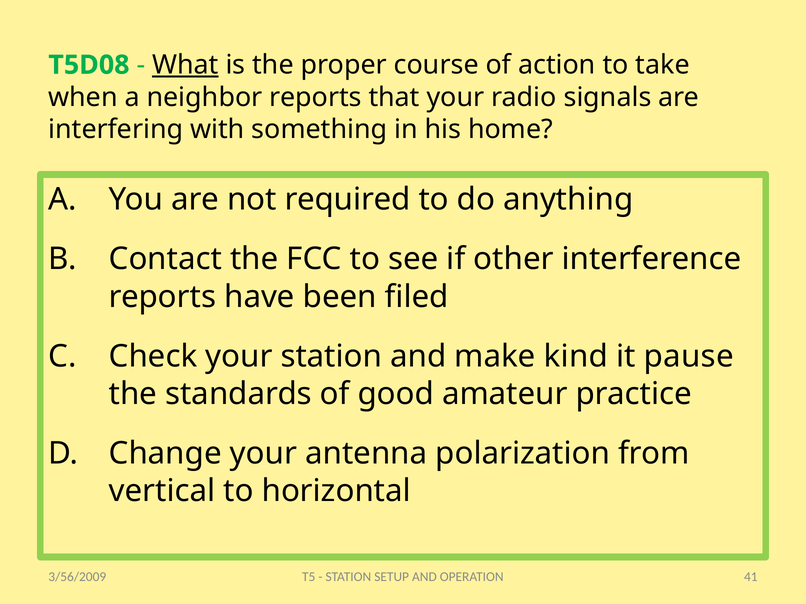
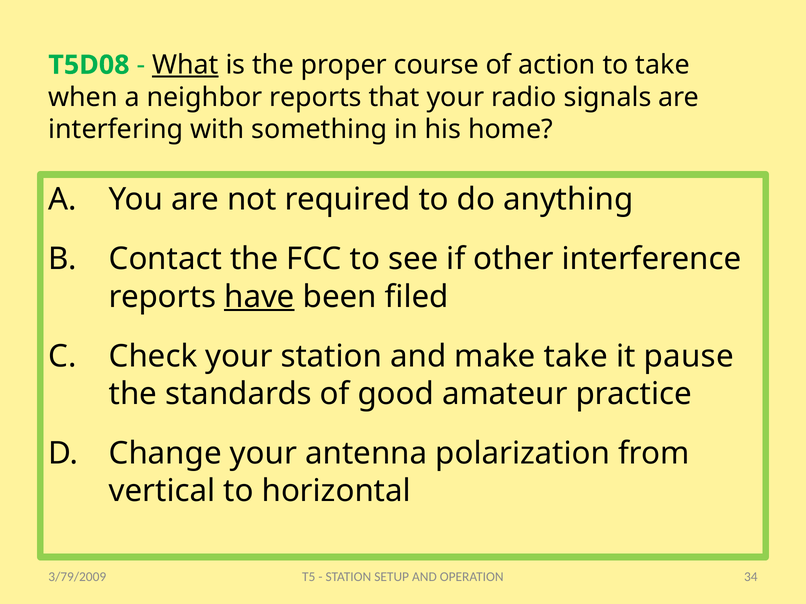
have underline: none -> present
make kind: kind -> take
41: 41 -> 34
3/56/2009: 3/56/2009 -> 3/79/2009
